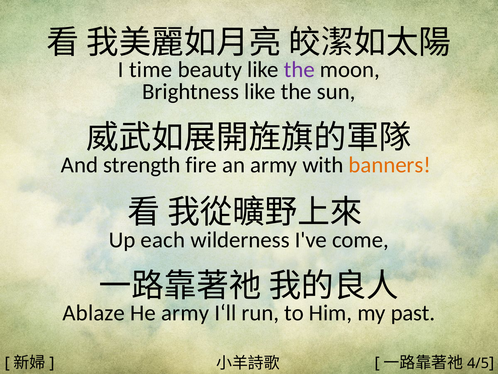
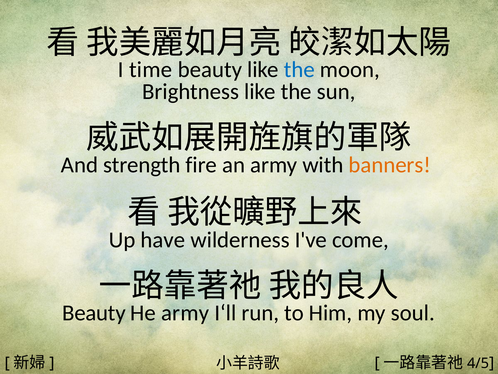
the at (299, 70) colour: purple -> blue
each: each -> have
Ablaze at (94, 313): Ablaze -> Beauty
past: past -> soul
